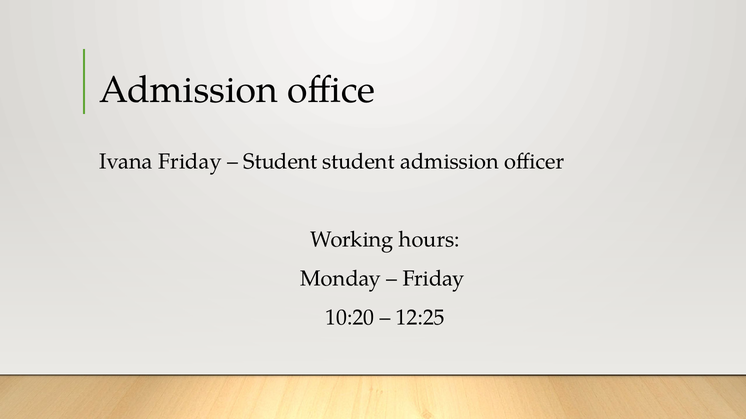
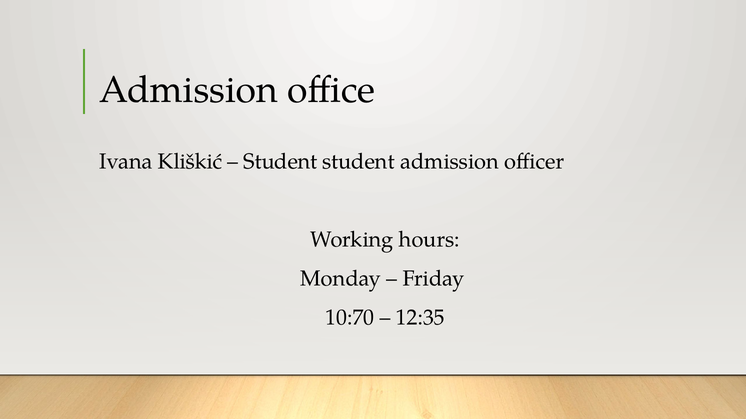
Ivana Friday: Friday -> Kliškić
10:20: 10:20 -> 10:70
12:25: 12:25 -> 12:35
